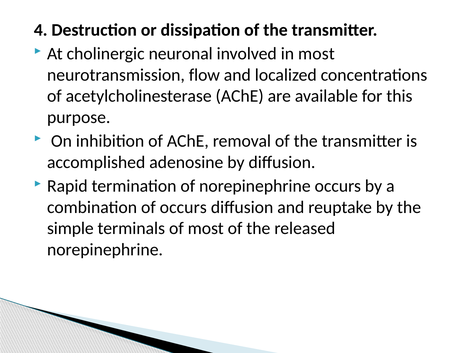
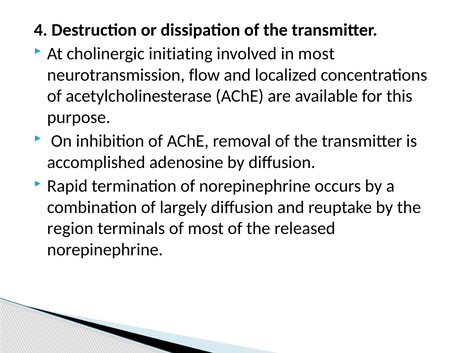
neuronal: neuronal -> initiating
of occurs: occurs -> largely
simple: simple -> region
